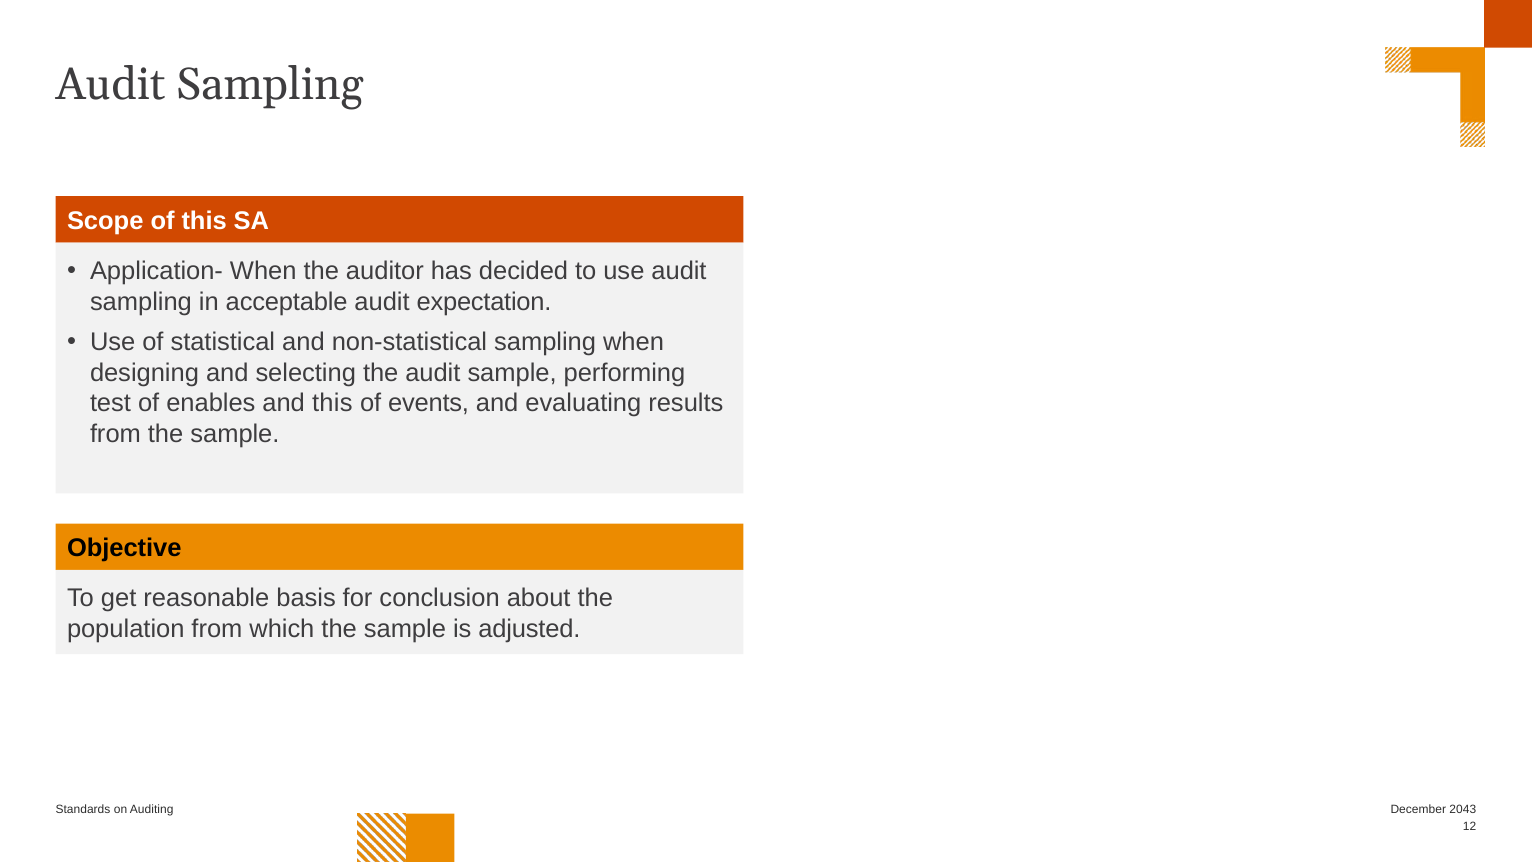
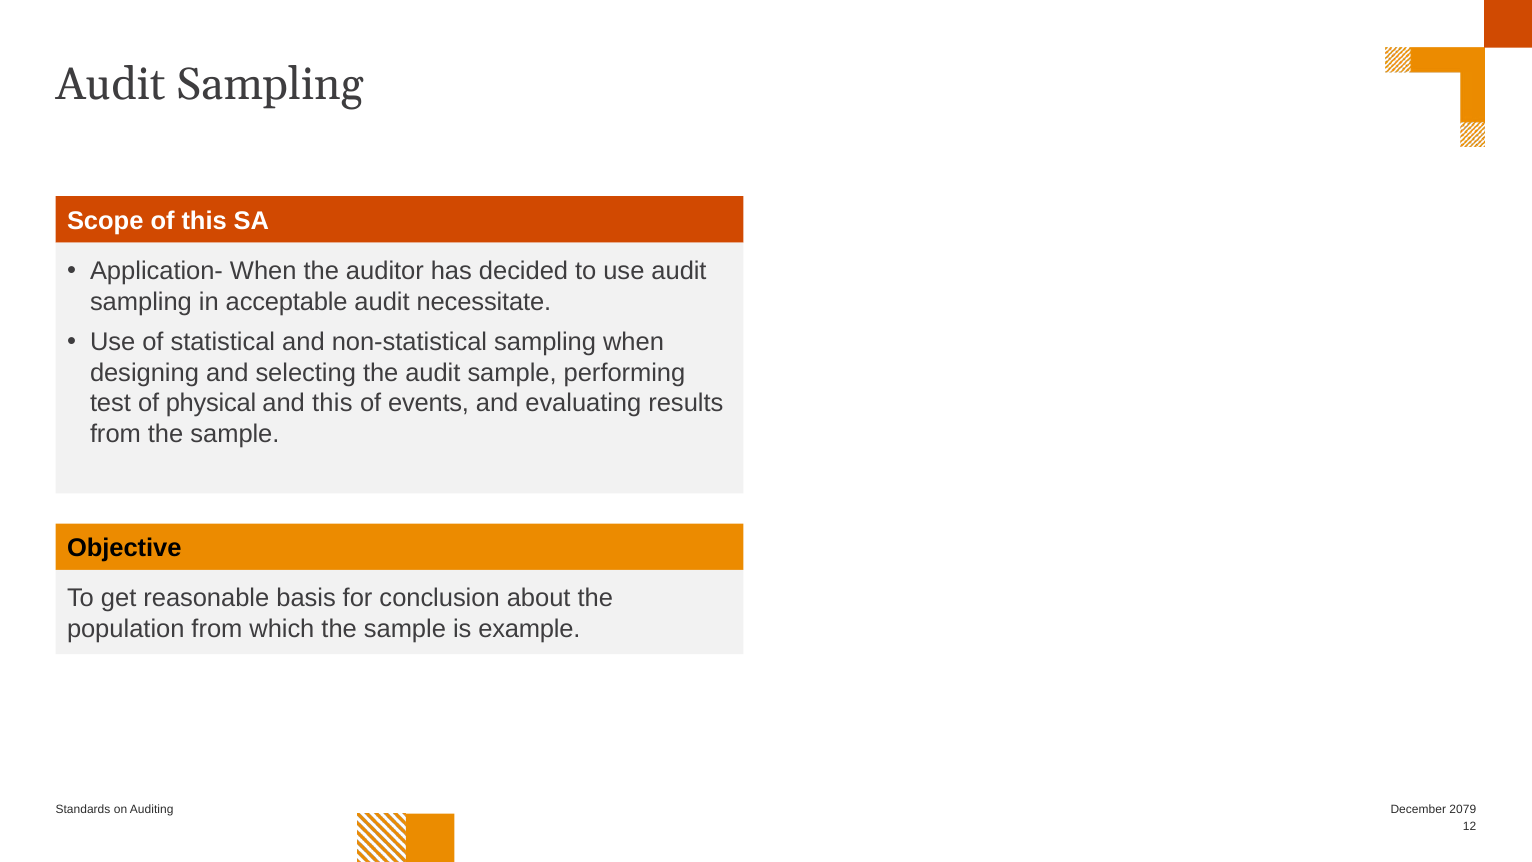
expectation: expectation -> necessitate
enables: enables -> physical
adjusted: adjusted -> example
2043: 2043 -> 2079
